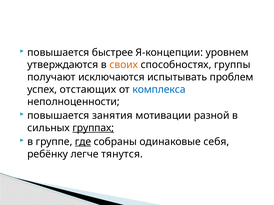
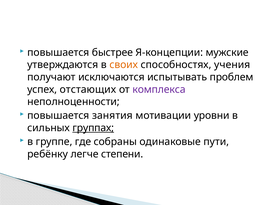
уровнем: уровнем -> мужские
группы: группы -> учения
комплекса colour: blue -> purple
разной: разной -> уровни
где underline: present -> none
себя: себя -> пути
тянутся: тянутся -> степени
